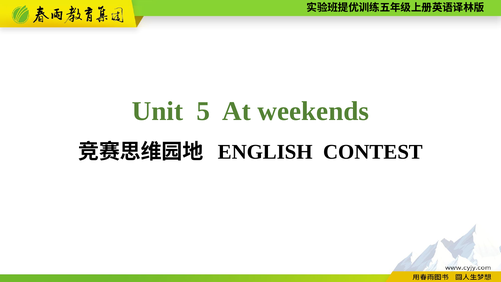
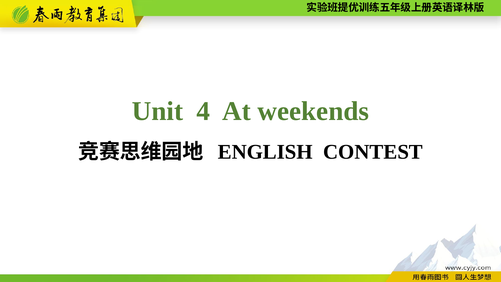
5: 5 -> 4
